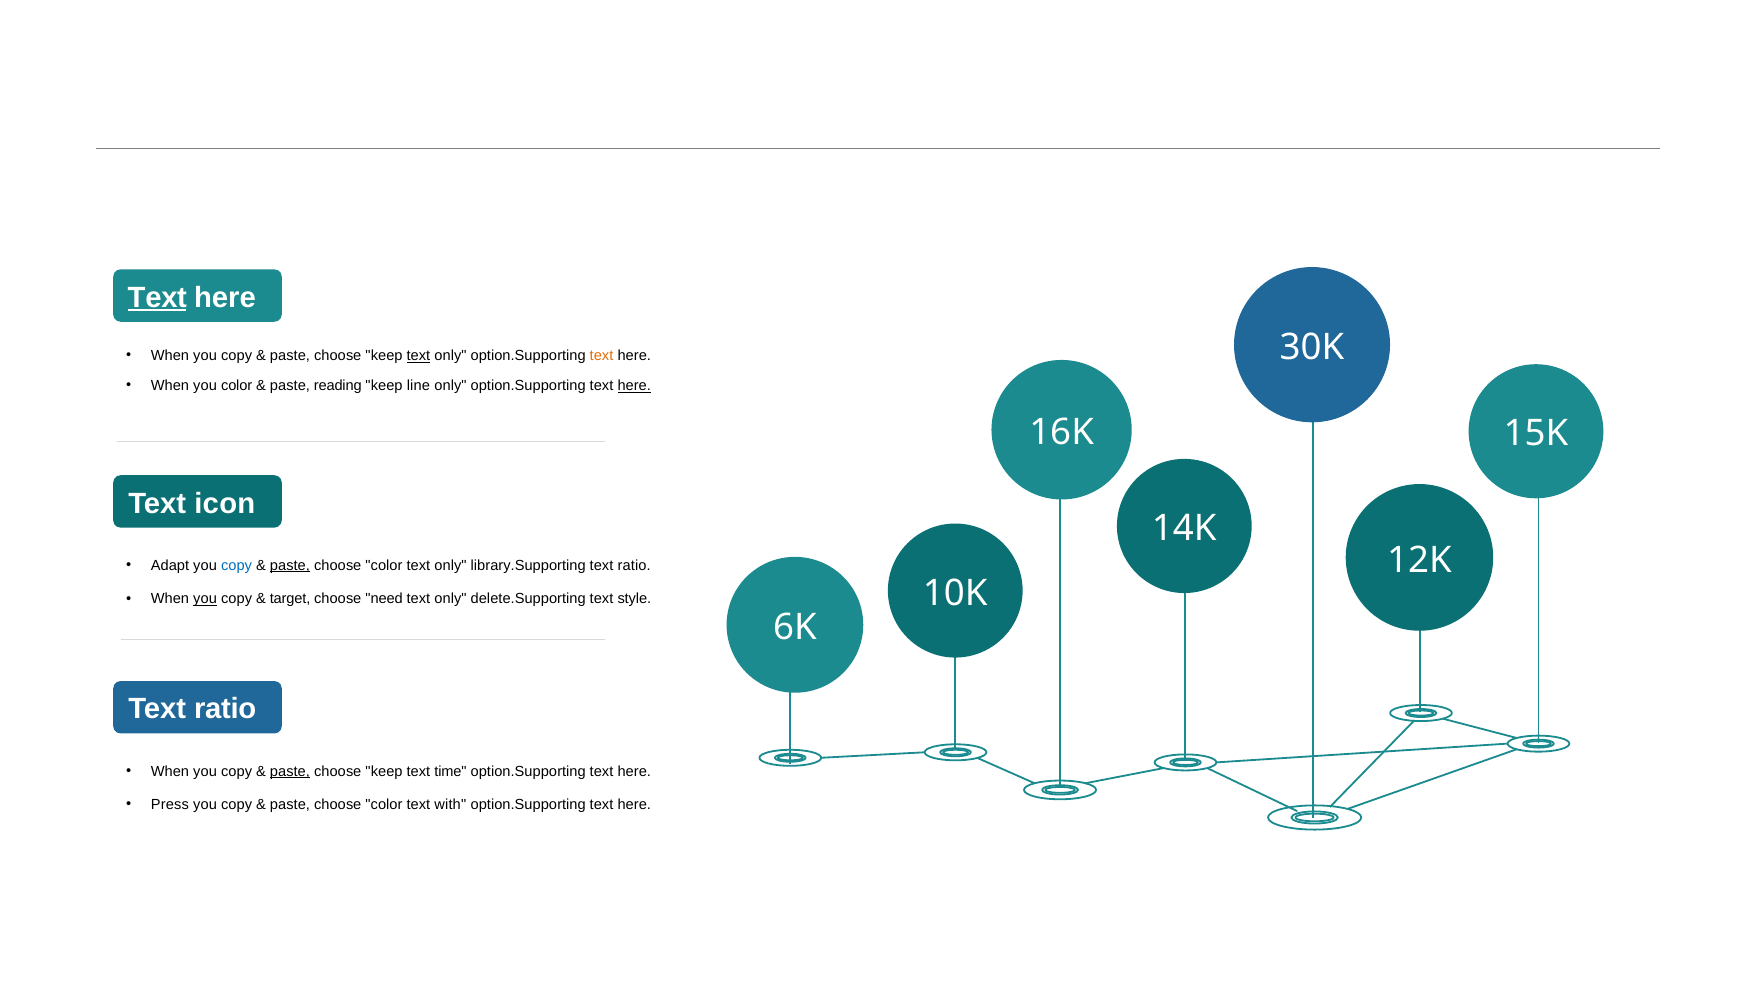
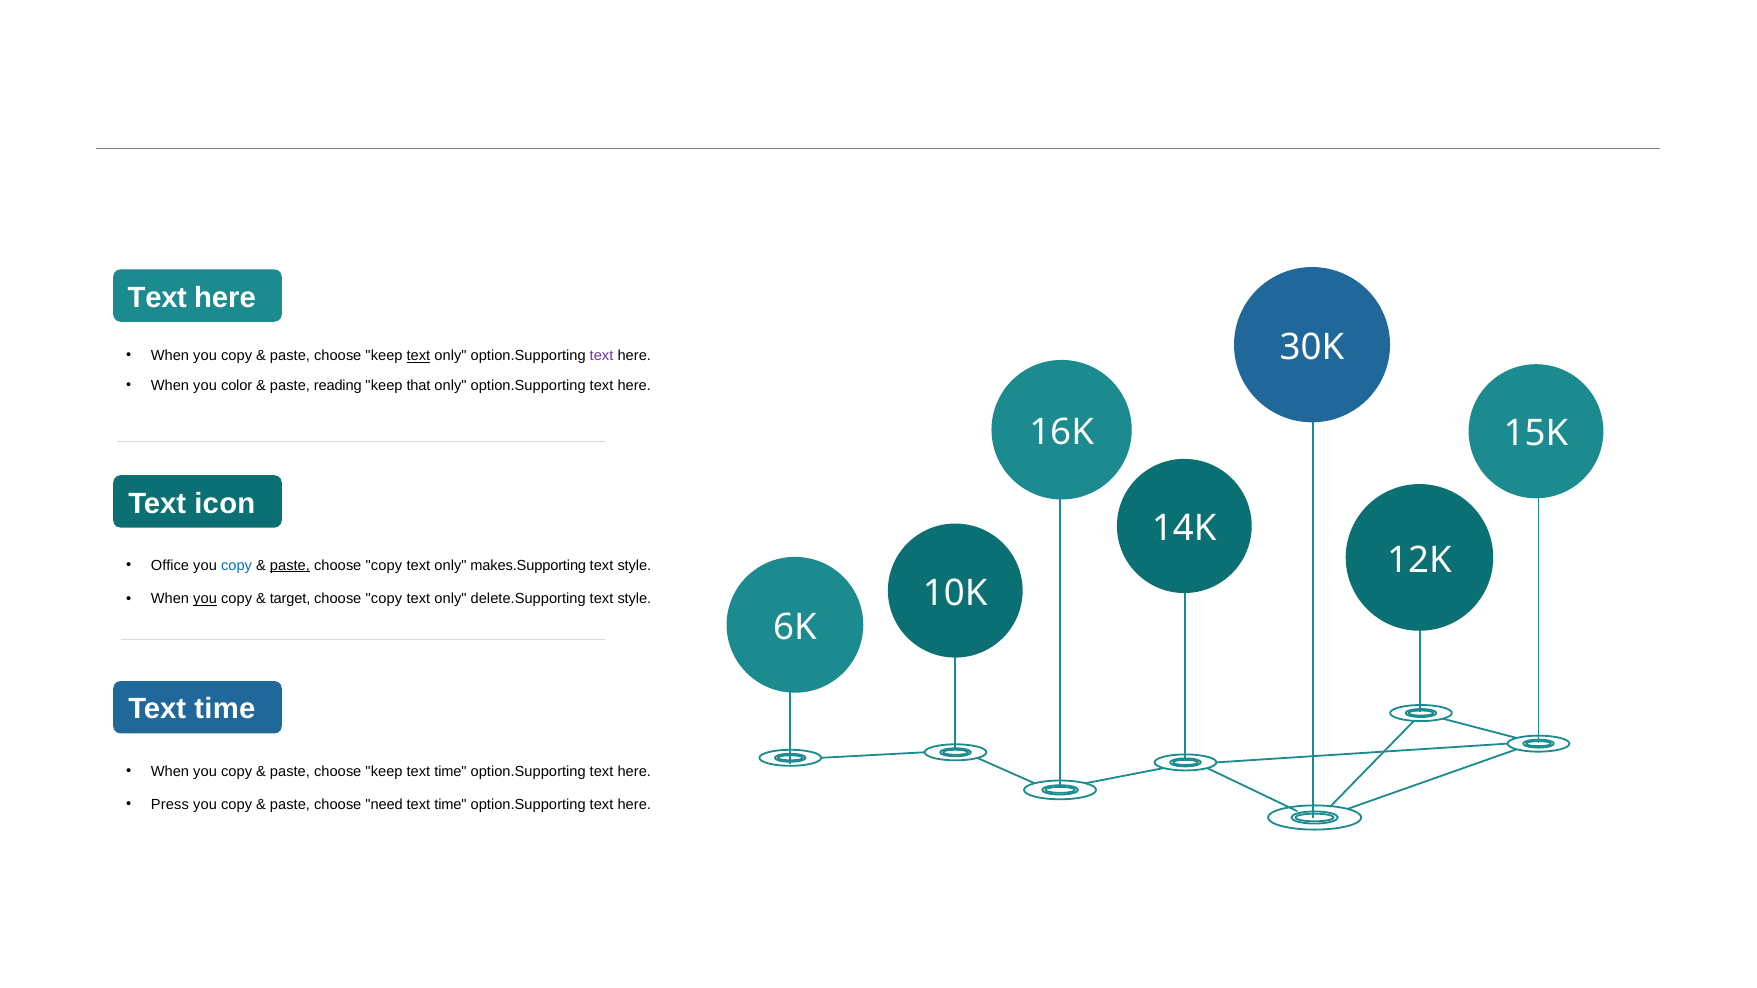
Text at (157, 298) underline: present -> none
text at (602, 356) colour: orange -> purple
line: line -> that
here at (634, 386) underline: present -> none
Adapt: Adapt -> Office
color at (384, 566): color -> copy
library.Supporting: library.Supporting -> makes.Supporting
ratio at (634, 566): ratio -> style
need at (384, 599): need -> copy
ratio at (225, 709): ratio -> time
paste at (290, 772) underline: present -> none
color at (384, 805): color -> need
with at (450, 805): with -> time
